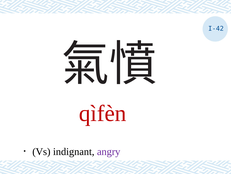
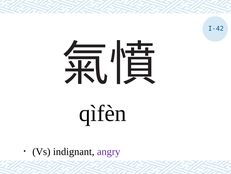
qìfèn colour: red -> black
